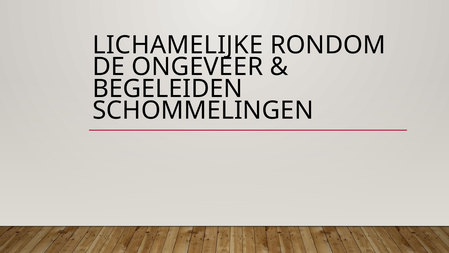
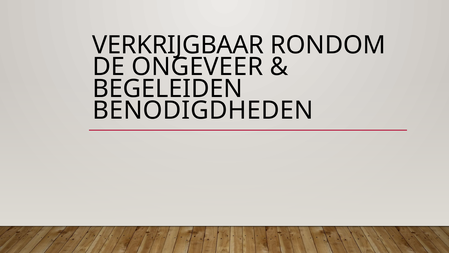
LICHAMELIJKE: LICHAMELIJKE -> VERKRIJGBAAR
SCHOMMELINGEN: SCHOMMELINGEN -> BENODIGDHEDEN
